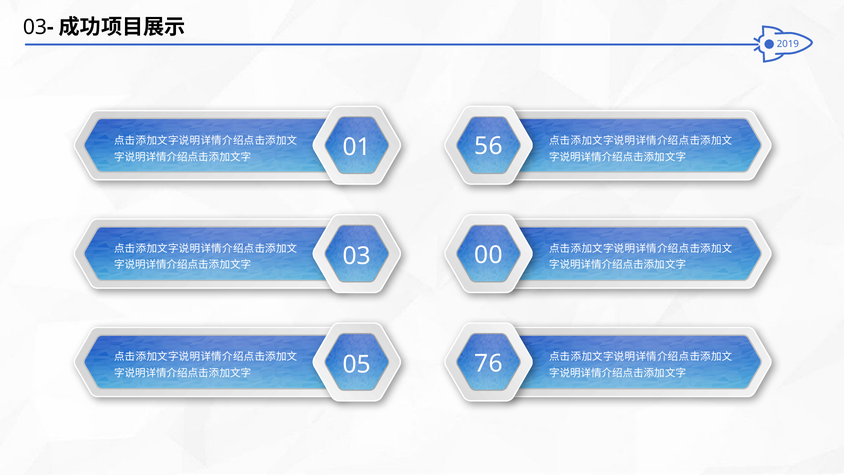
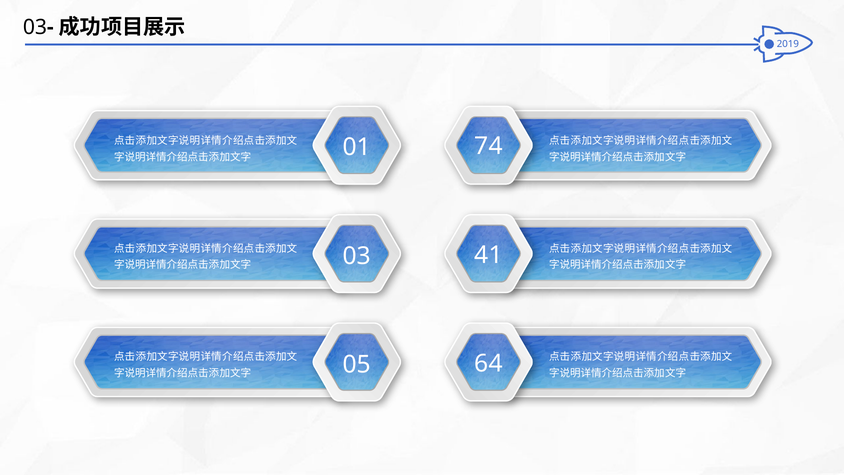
56: 56 -> 74
00: 00 -> 41
76: 76 -> 64
